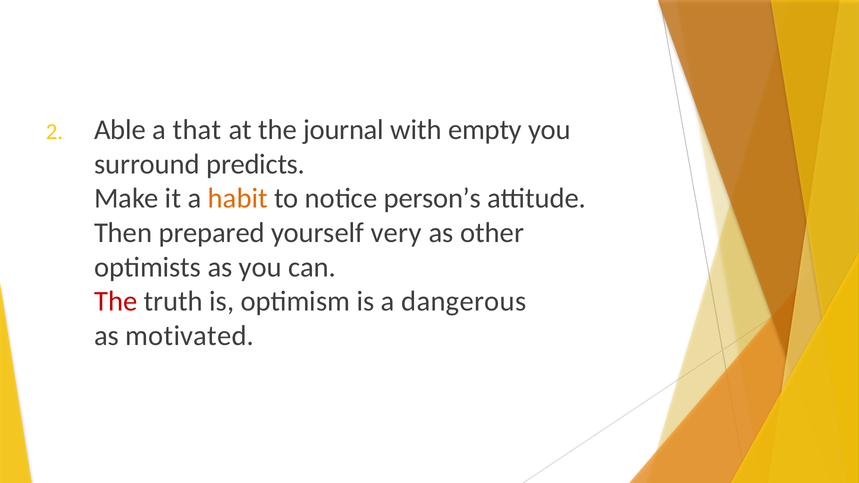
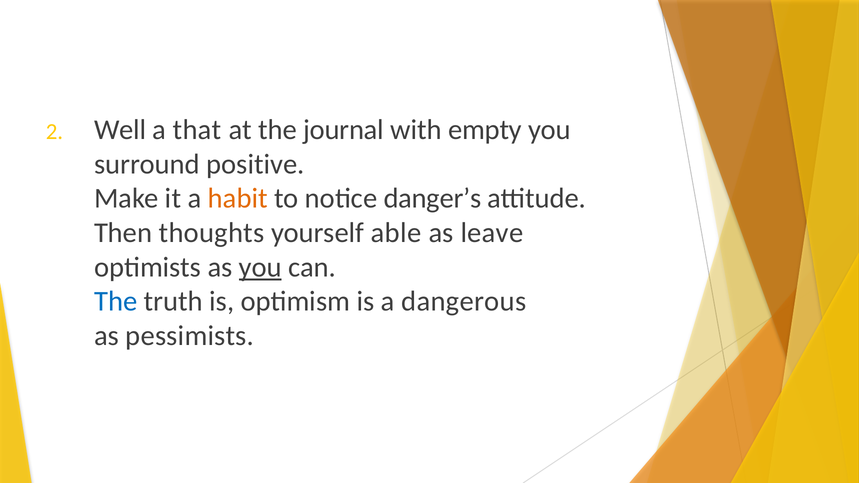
Able: Able -> Well
predicts: predicts -> positive
person’s: person’s -> danger’s
prepared: prepared -> thoughts
very: very -> able
other: other -> leave
you at (260, 267) underline: none -> present
The at (116, 302) colour: red -> blue
motivated: motivated -> pessimists
